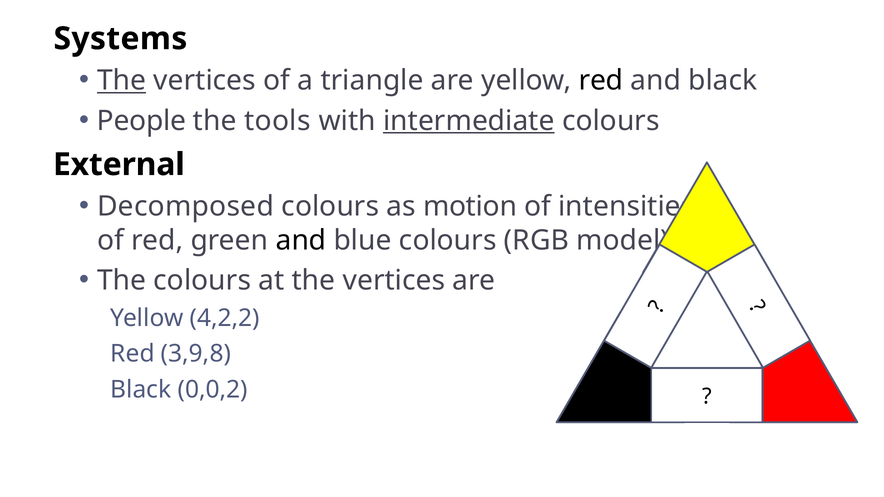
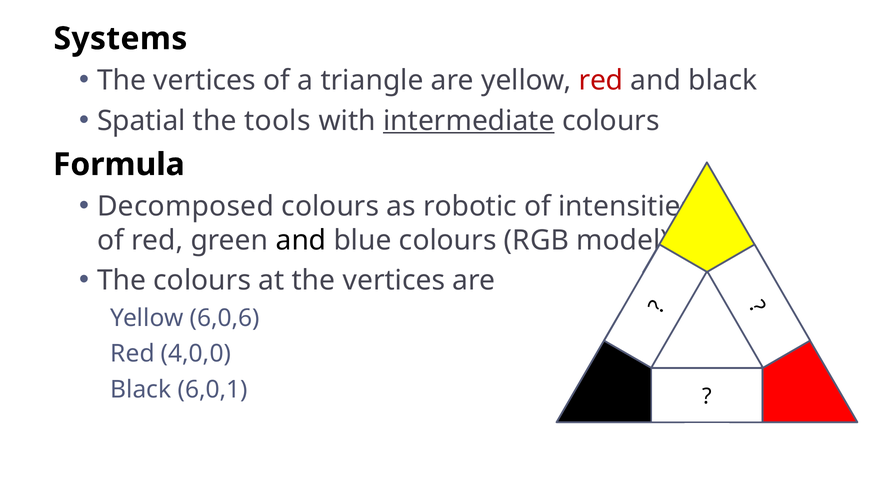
The at (122, 81) underline: present -> none
red at (601, 81) colour: black -> red
People: People -> Spatial
External: External -> Formula
motion: motion -> robotic
4,2,2: 4,2,2 -> 6,0,6
3,9,8: 3,9,8 -> 4,0,0
0,0,2: 0,0,2 -> 6,0,1
